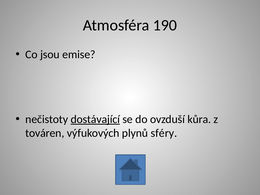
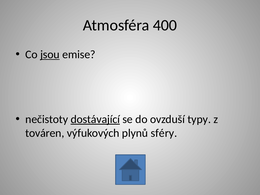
190: 190 -> 400
jsou underline: none -> present
kůra: kůra -> typy
